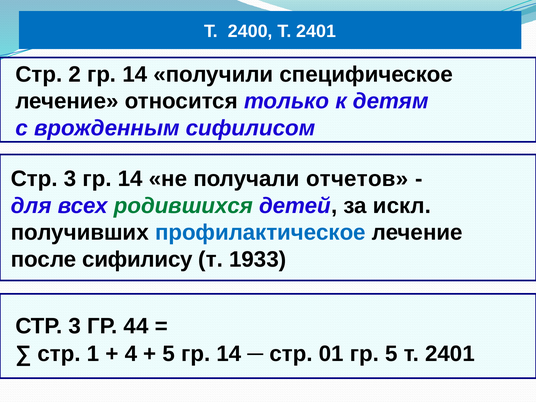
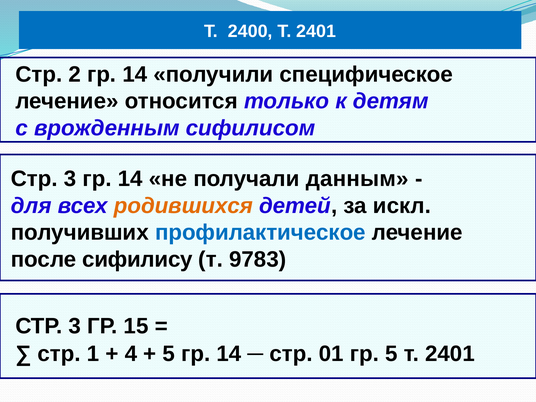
отчетов: отчетов -> данным
родившихся colour: green -> orange
1933: 1933 -> 9783
44: 44 -> 15
